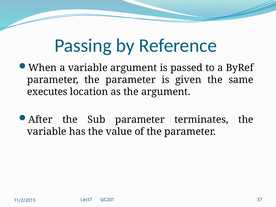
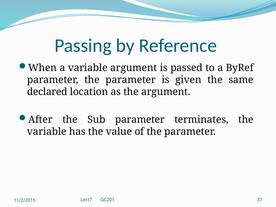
executes: executes -> declared
